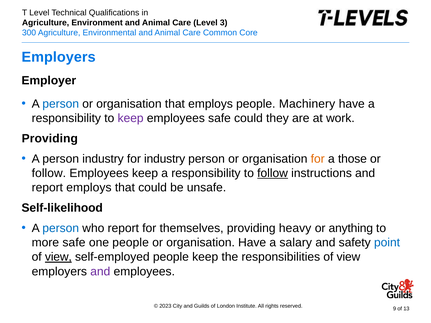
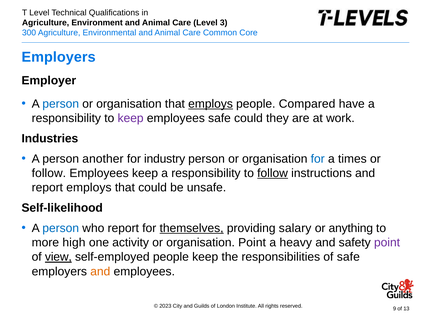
employs at (211, 104) underline: none -> present
Machinery: Machinery -> Compared
Providing at (50, 139): Providing -> Industries
person industry: industry -> another
for at (318, 159) colour: orange -> blue
those: those -> times
themselves underline: none -> present
heavy: heavy -> salary
more safe: safe -> high
one people: people -> activity
organisation Have: Have -> Point
salary: salary -> heavy
point at (387, 243) colour: blue -> purple
responsibilities of view: view -> safe
and at (100, 272) colour: purple -> orange
